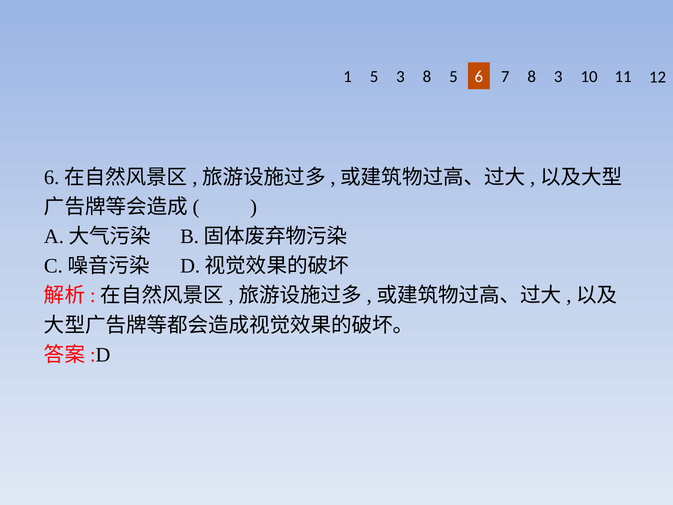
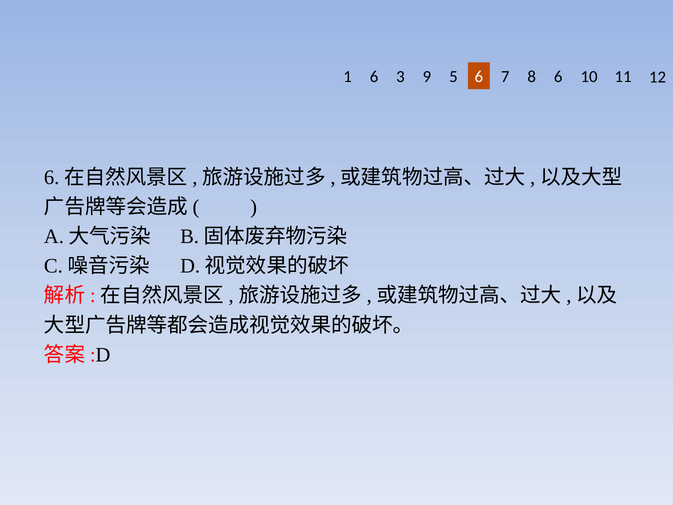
1 5: 5 -> 6
3 8: 8 -> 9
8 3: 3 -> 6
